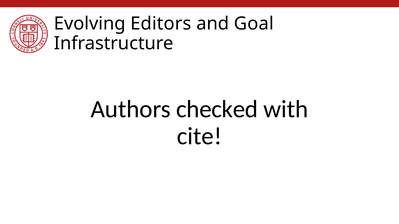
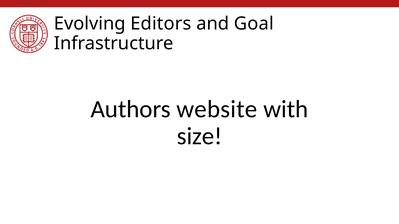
checked: checked -> website
cite: cite -> size
